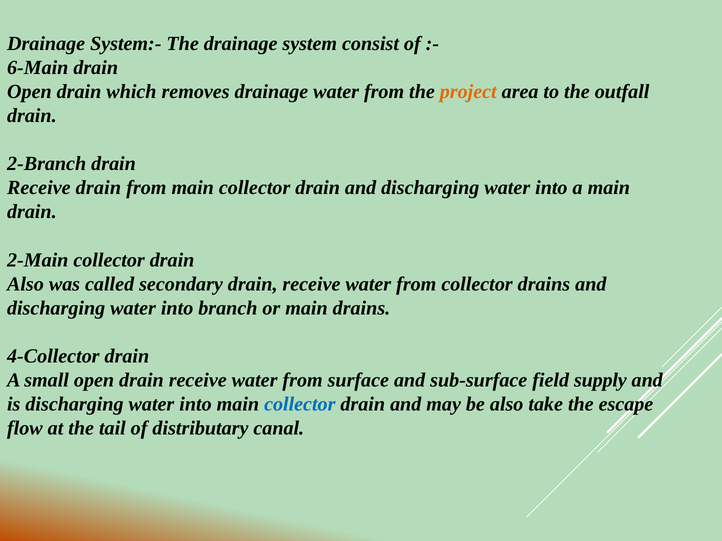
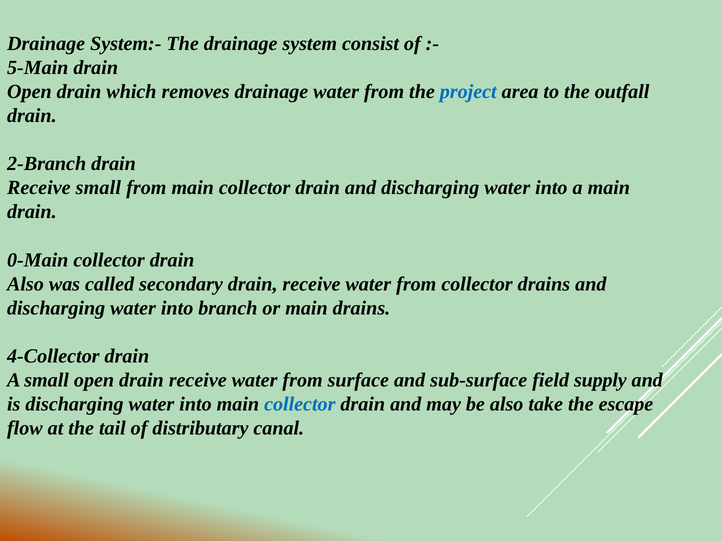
6-Main: 6-Main -> 5-Main
project colour: orange -> blue
Receive drain: drain -> small
2-Main: 2-Main -> 0-Main
